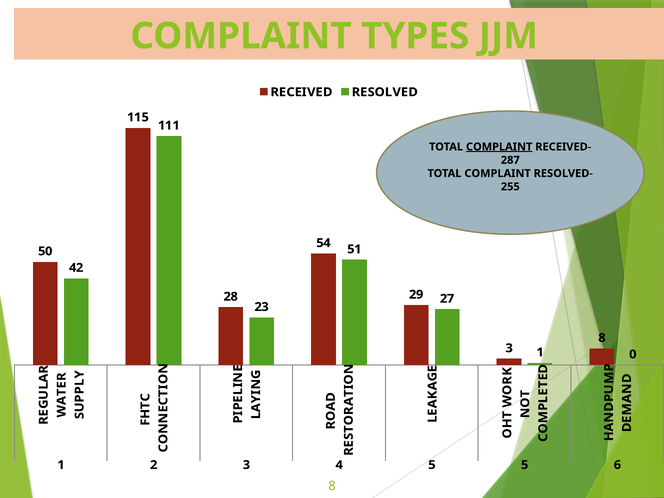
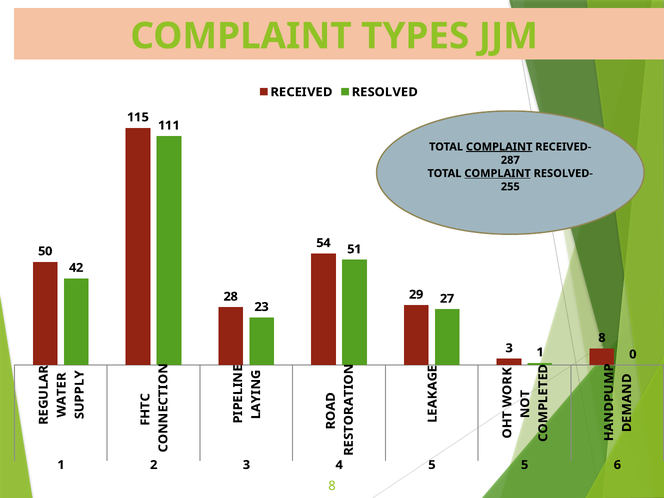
COMPLAINT at (498, 173) underline: none -> present
